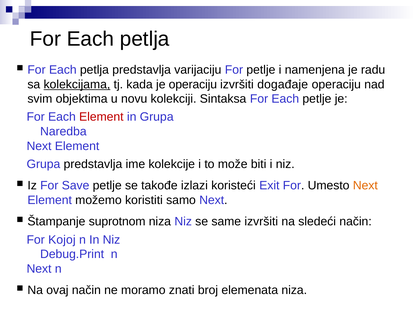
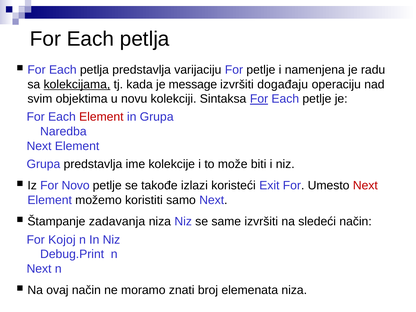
je operaciju: operaciju -> message
događaje: događaje -> događaju
For at (259, 99) underline: none -> present
Save: Save -> Novo
Next at (365, 186) colour: orange -> red
suprotnom: suprotnom -> zadavanja
